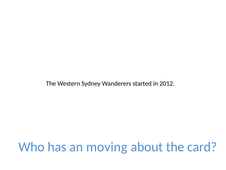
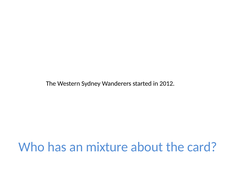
moving: moving -> mixture
